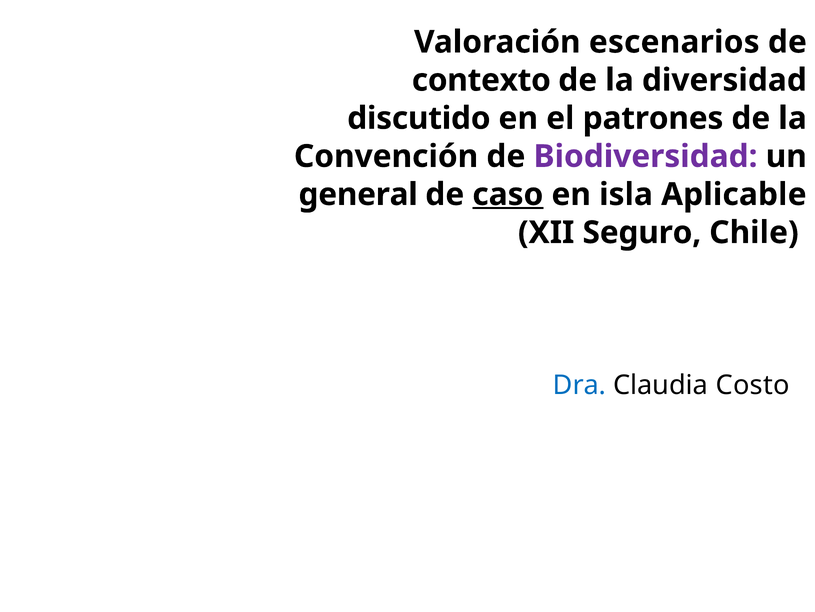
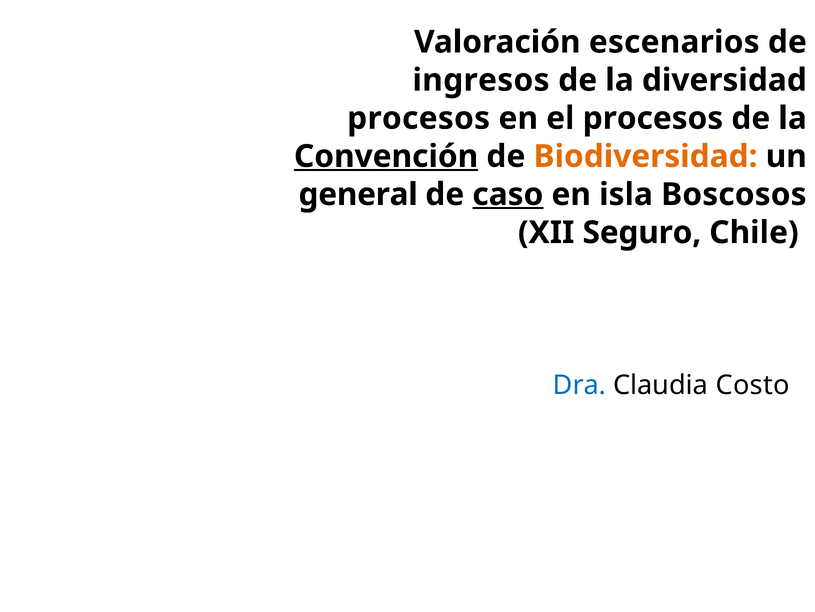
contexto: contexto -> ingresos
discutido at (419, 118): discutido -> procesos
el patrones: patrones -> procesos
Convención underline: none -> present
Biodiversidad colour: purple -> orange
Aplicable: Aplicable -> Boscosos
